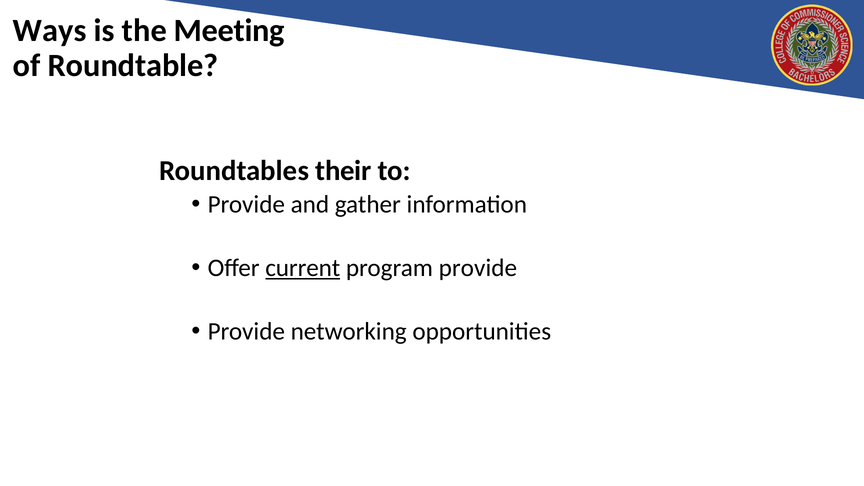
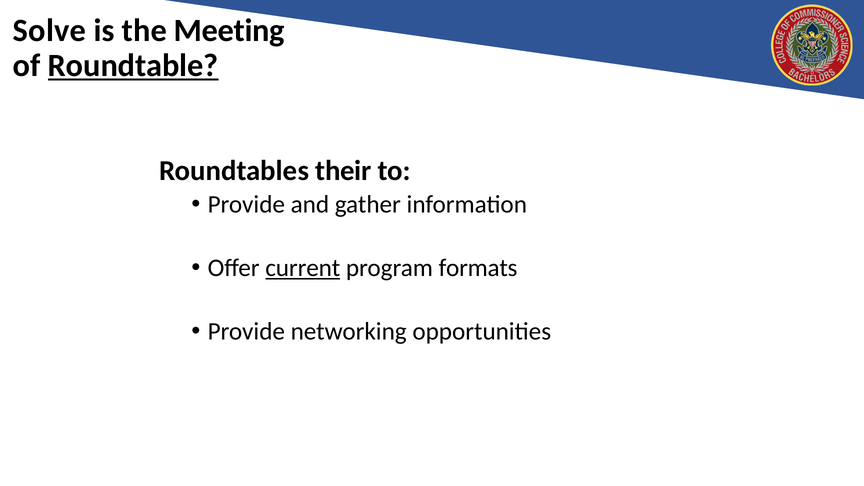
Ways: Ways -> Solve
Roundtable underline: none -> present
program provide: provide -> formats
